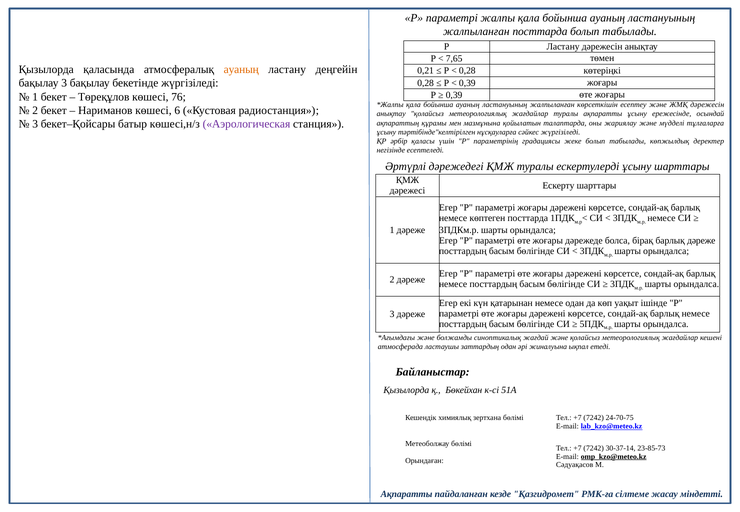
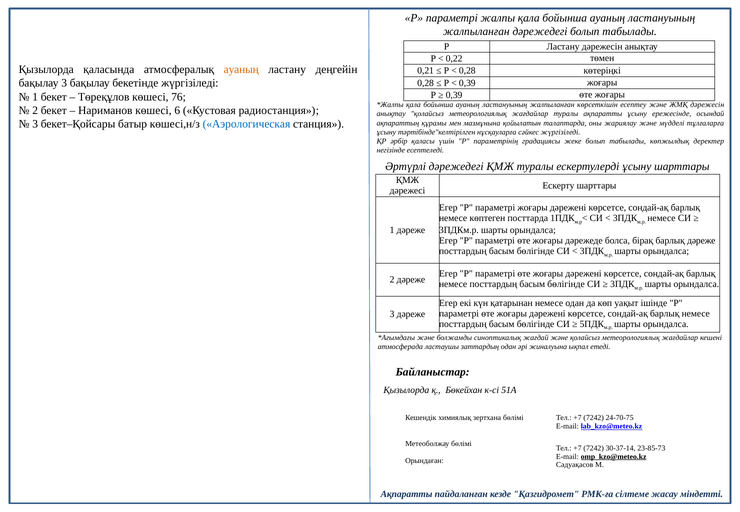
жалпыланған посттарда: посттарда -> дәрежедегі
7,65: 7,65 -> 0,22
Аэрологическая colour: purple -> blue
